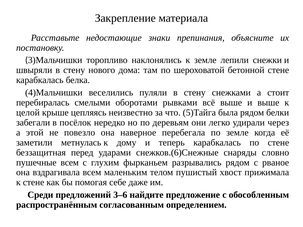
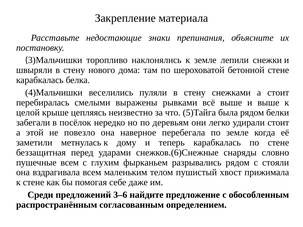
оборотами: оборотами -> выражены
удирали через: через -> стоит
рваное: рваное -> стояли
